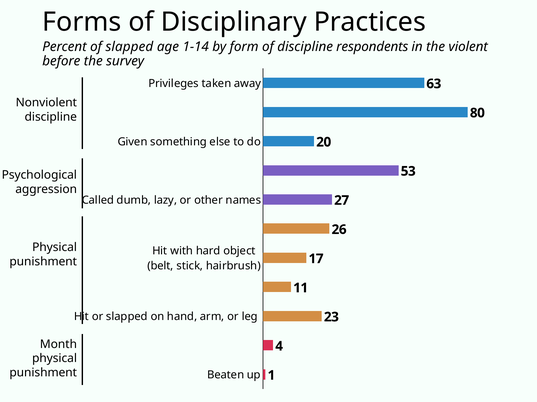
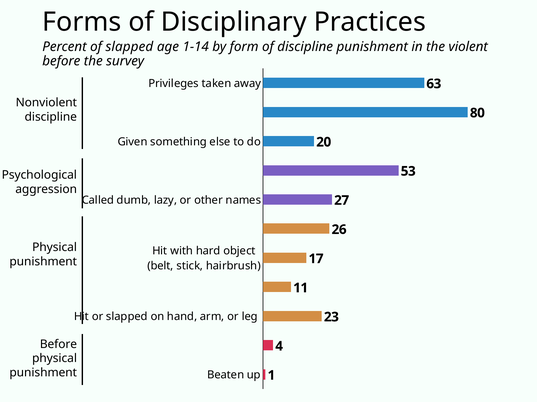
discipline respondents: respondents -> punishment
Month at (58, 345): Month -> Before
